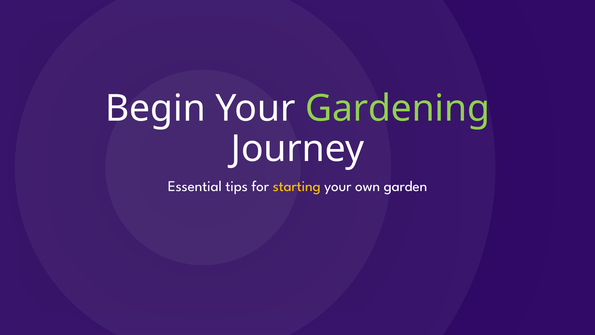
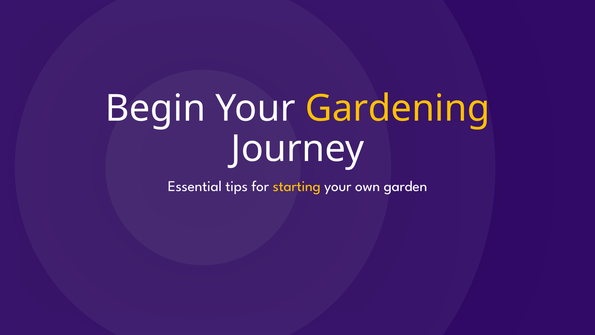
Gardening colour: light green -> yellow
